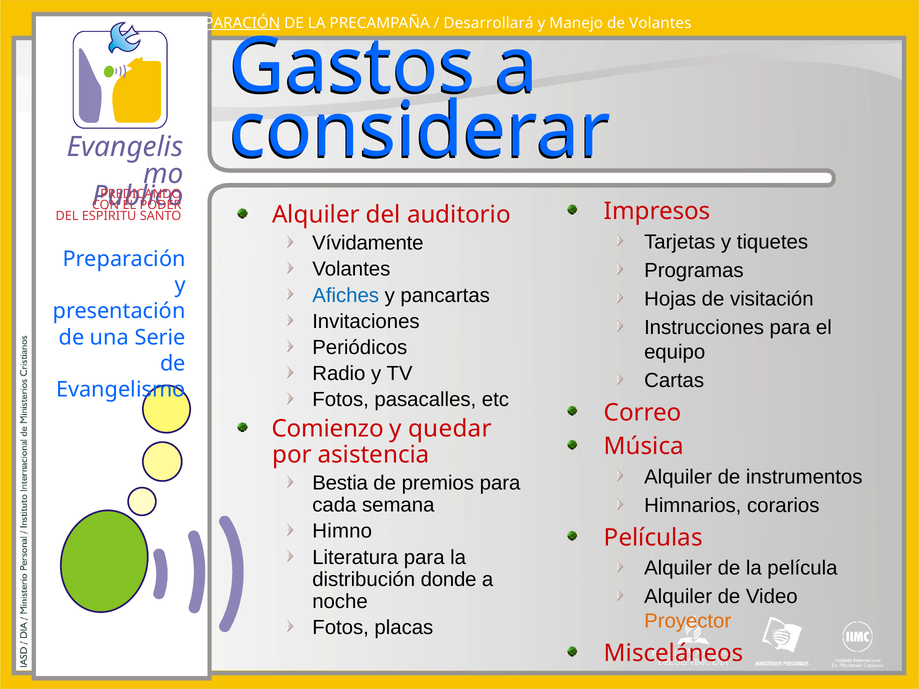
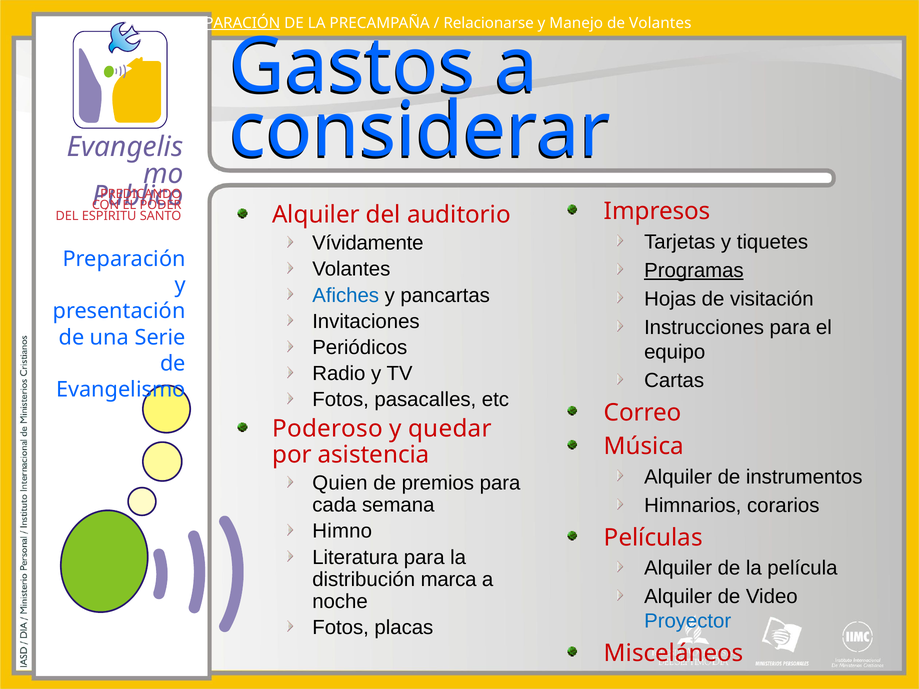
Desarrollará: Desarrollará -> Relacionarse
Programas underline: none -> present
Comienzo: Comienzo -> Poderoso
Bestia: Bestia -> Quien
donde: donde -> marca
Proyector colour: orange -> blue
